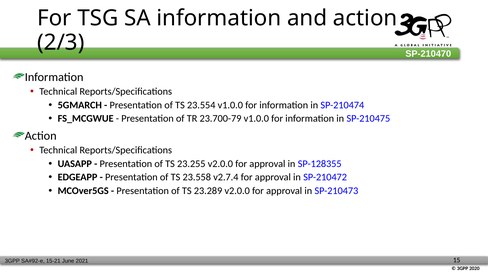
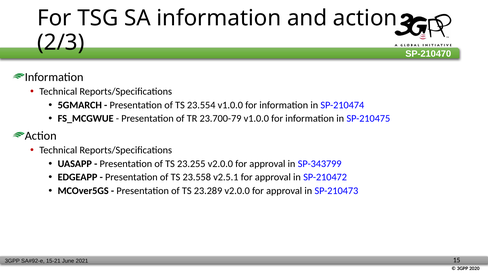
SP-128355: SP-128355 -> SP-343799
v2.7.4: v2.7.4 -> v2.5.1
